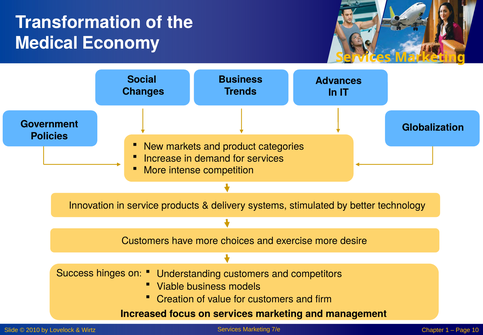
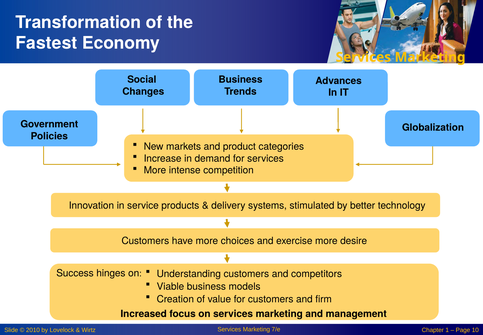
Medical: Medical -> Fastest
